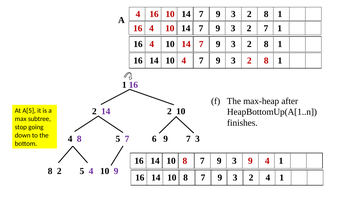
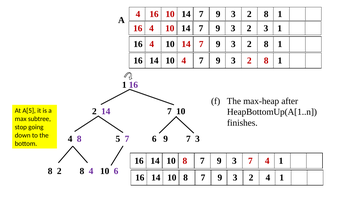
2 7: 7 -> 3
2 14 2: 2 -> 7
3 9: 9 -> 7
8 2 5: 5 -> 8
10 9: 9 -> 6
